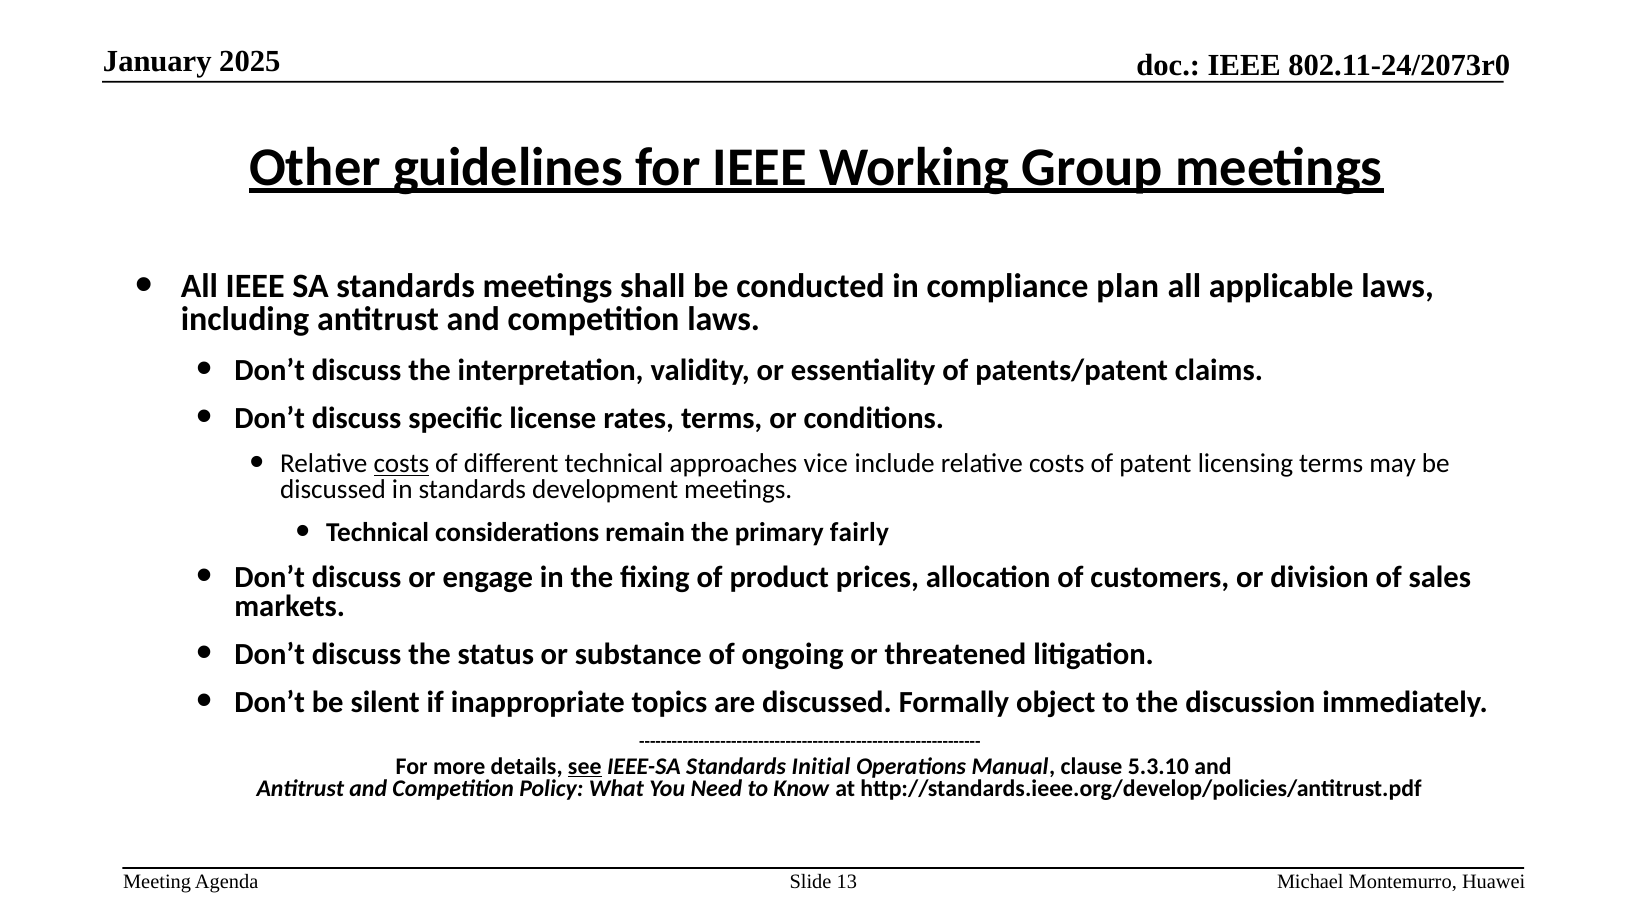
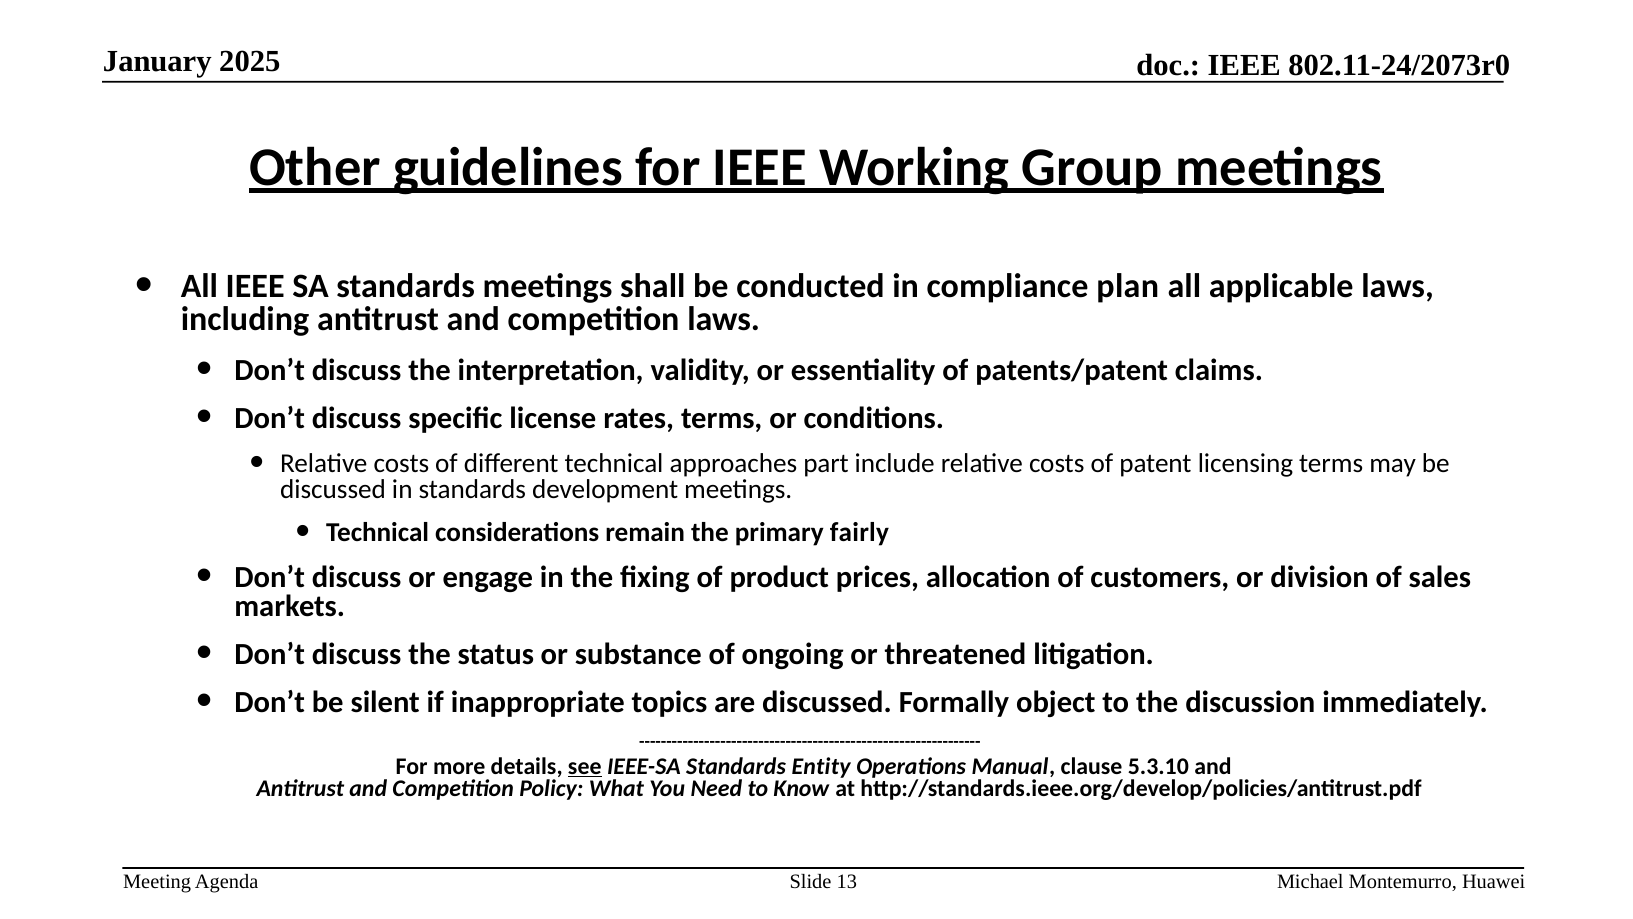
costs at (401, 463) underline: present -> none
vice: vice -> part
Initial: Initial -> Entity
